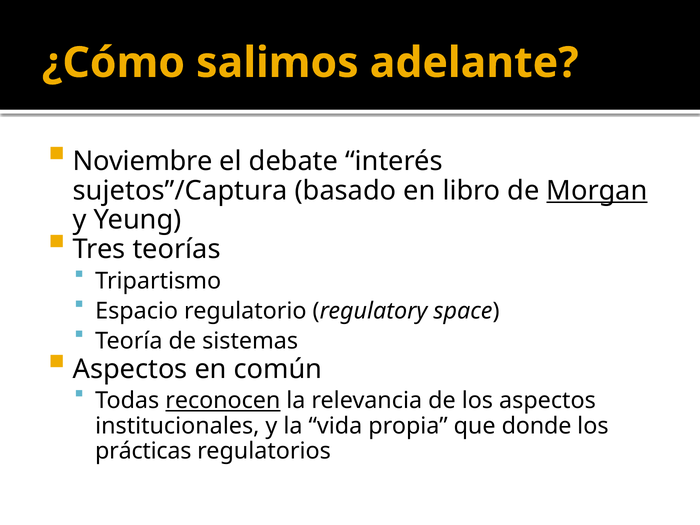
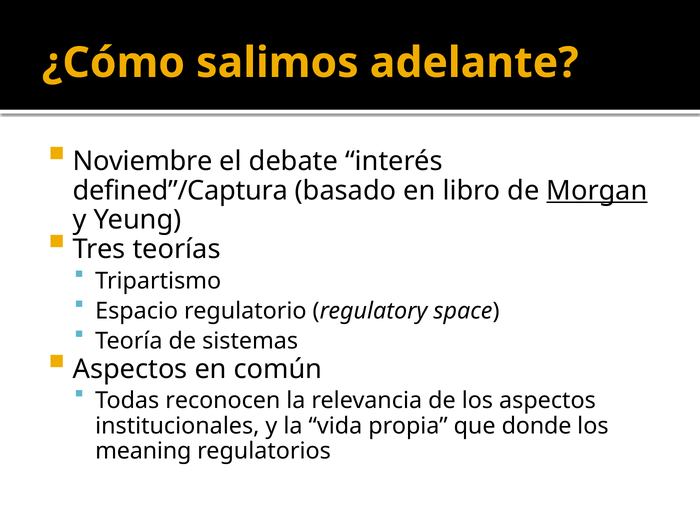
sujetos”/Captura: sujetos”/Captura -> defined”/Captura
reconocen underline: present -> none
prácticas: prácticas -> meaning
